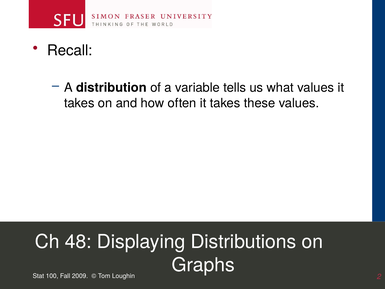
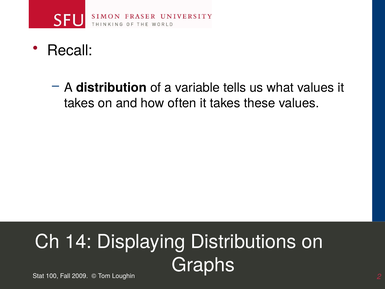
48: 48 -> 14
